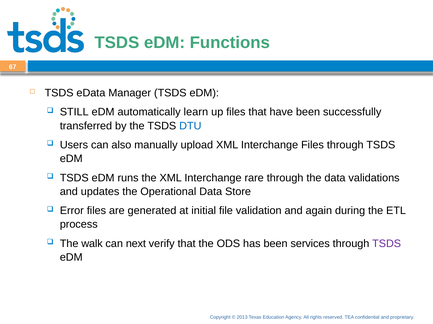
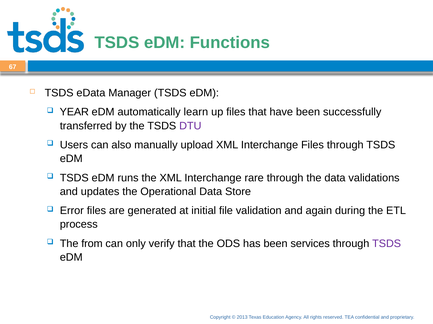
STILL: STILL -> YEAR
DTU colour: blue -> purple
walk: walk -> from
next: next -> only
